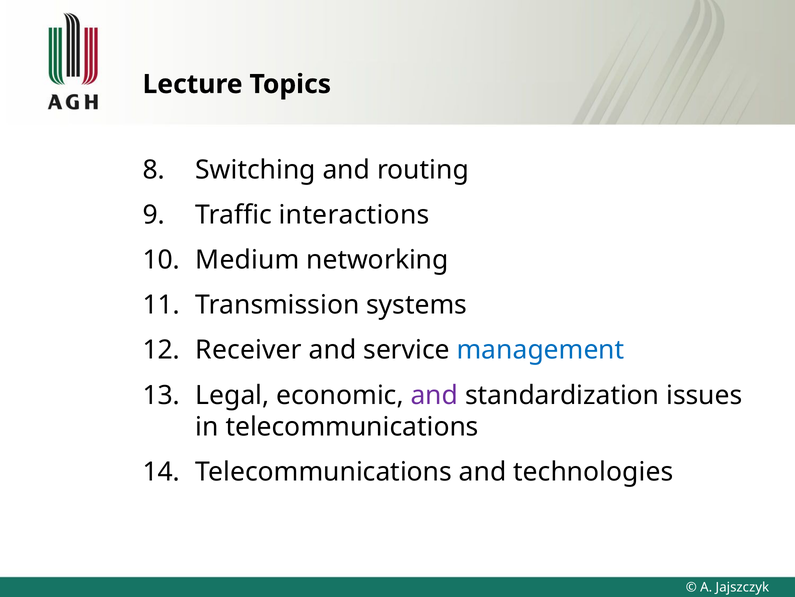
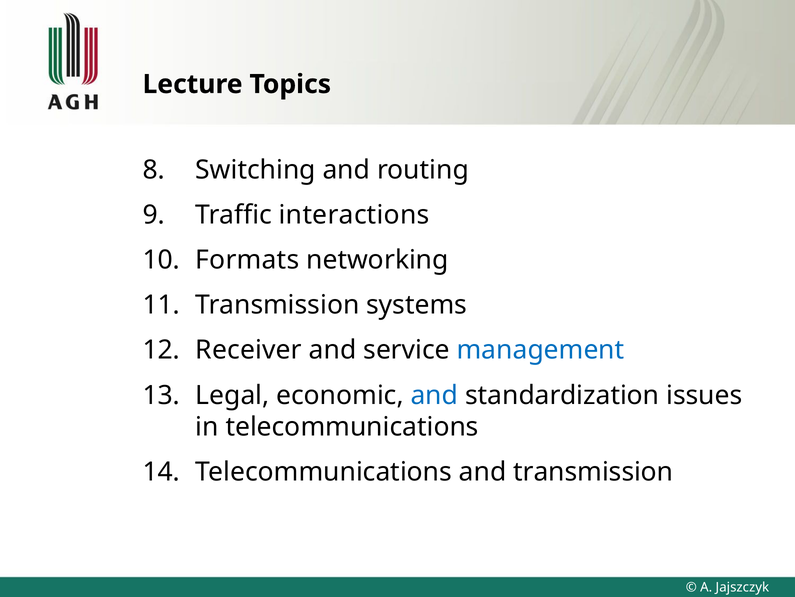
Medium: Medium -> Formats
and at (434, 395) colour: purple -> blue
and technologies: technologies -> transmission
